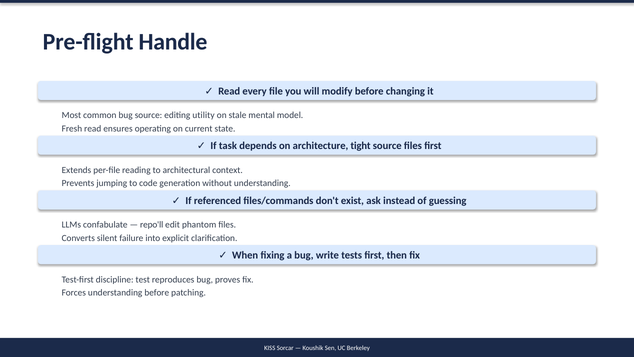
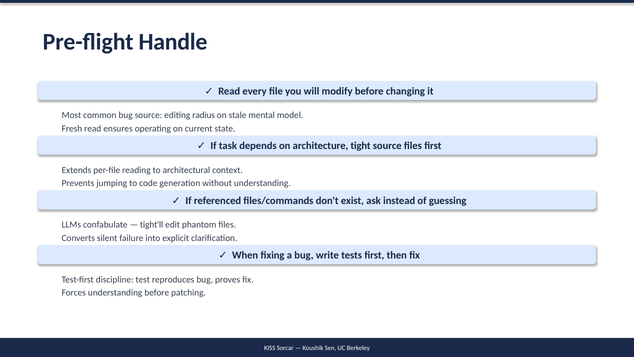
utility: utility -> radius
repo'll: repo'll -> tight'll
